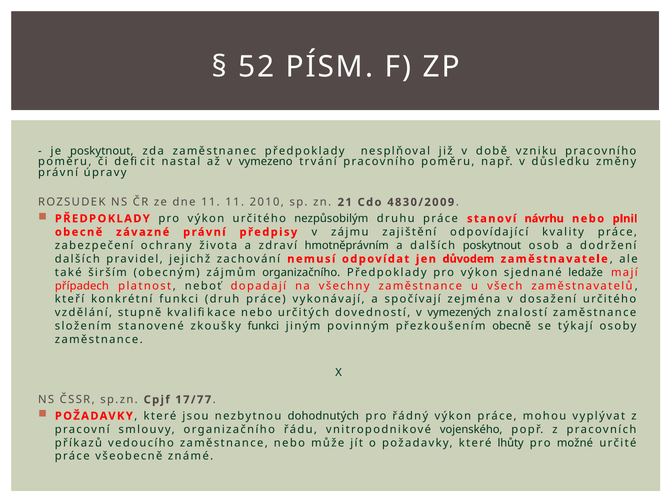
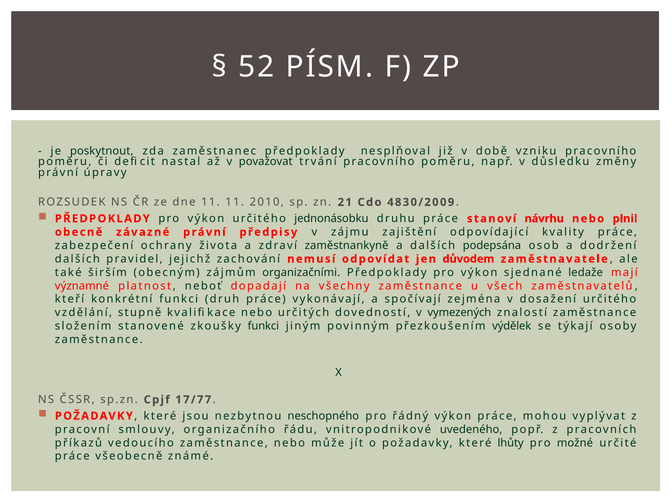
vymezeno: vymezeno -> považovat
nezpůsobilým: nezpůsobilým -> jednonásobku
hmotněprávním: hmotněprávním -> zaměstnankyně
dalších poskytnout: poskytnout -> podepsána
zájmům organizačního: organizačního -> organizačními
případech: případech -> významné
přezkoušením obecně: obecně -> výdělek
dohodnutých: dohodnutých -> neschopného
vojenského: vojenského -> uvedeného
